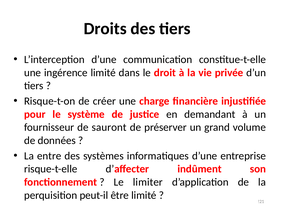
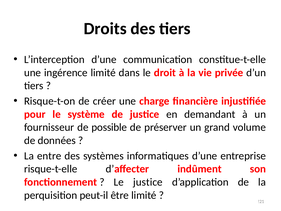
sauront: sauront -> possible
Le limiter: limiter -> justice
